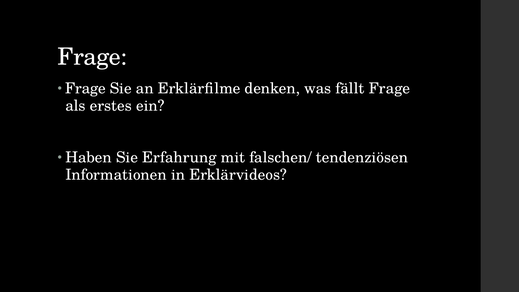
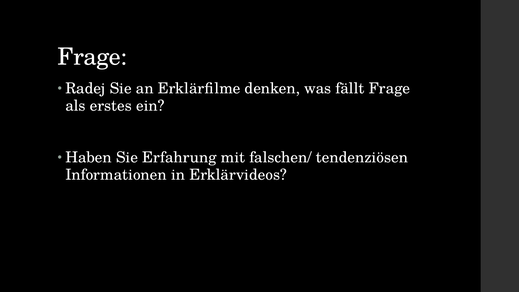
Frage at (85, 89): Frage -> Radej
